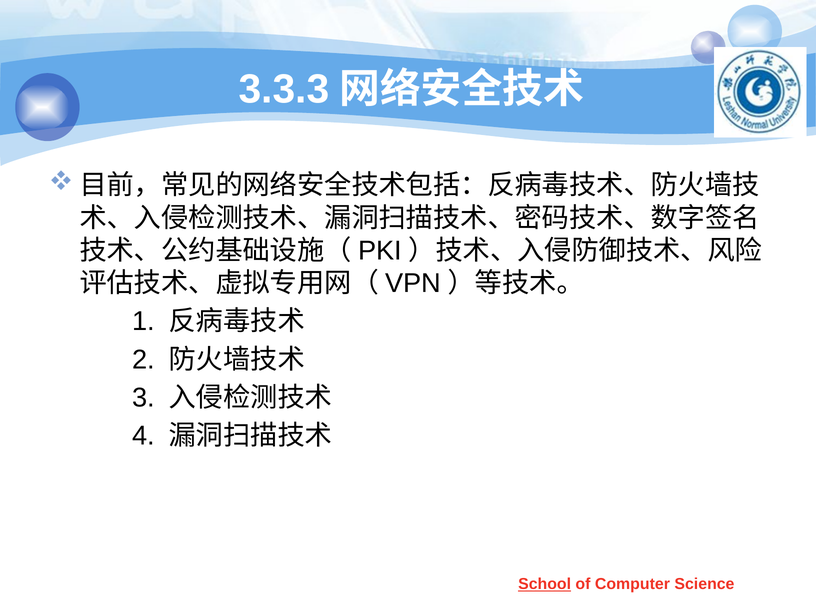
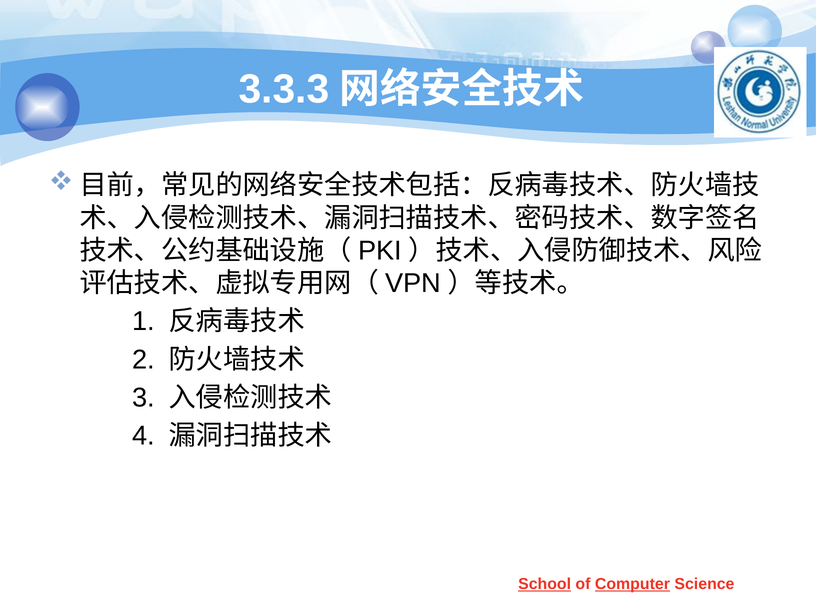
Computer underline: none -> present
